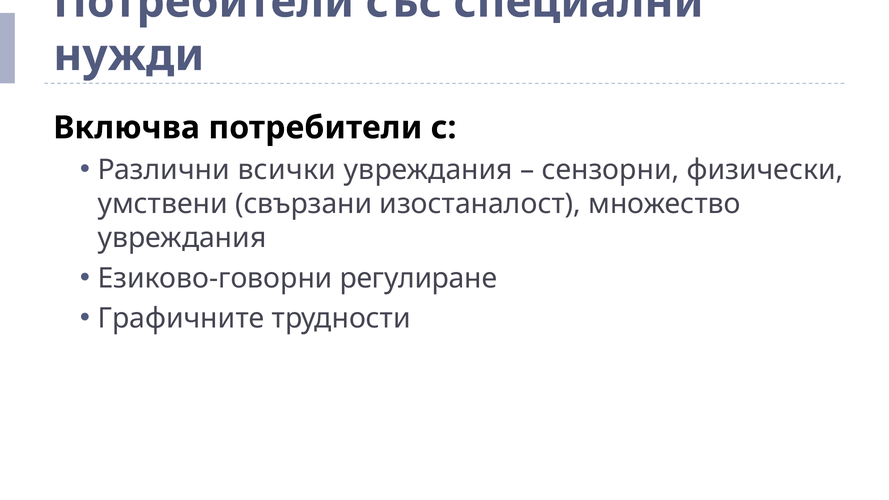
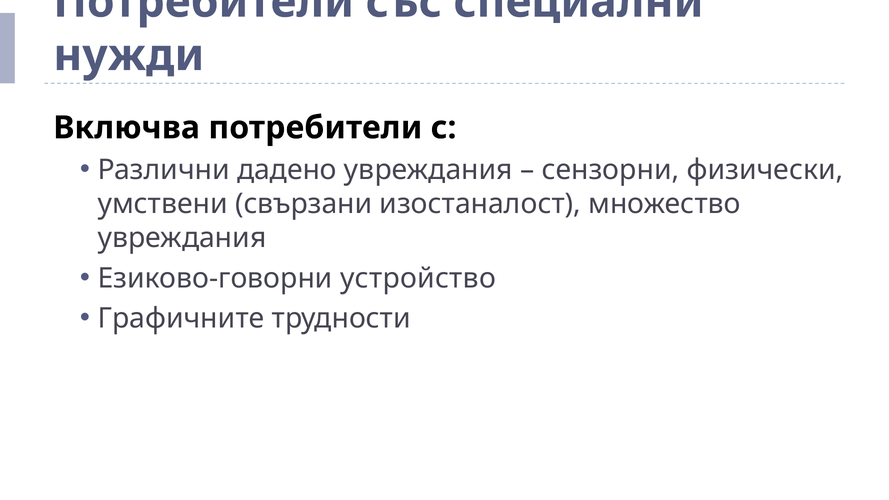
всички: всички -> дадено
регулиране: регулиране -> устройство
